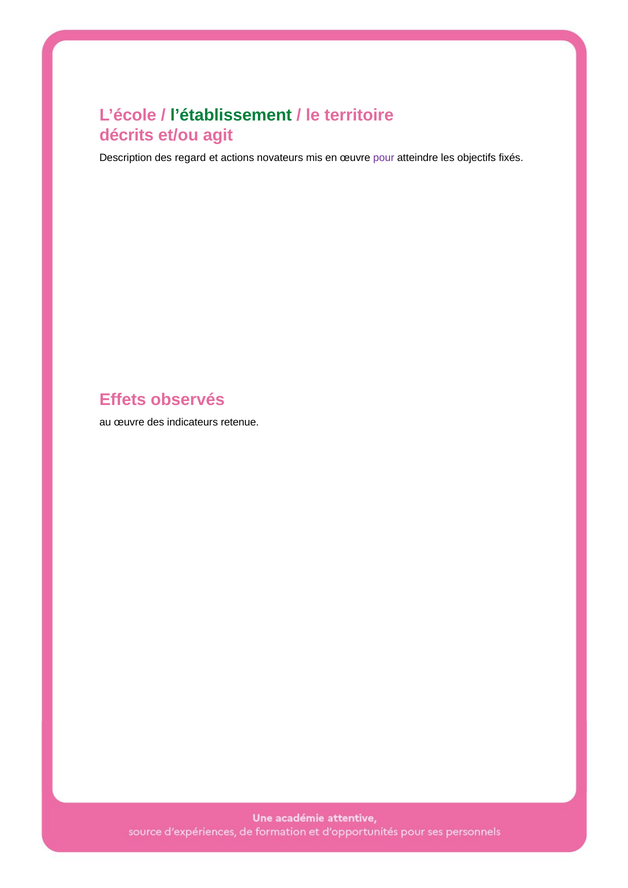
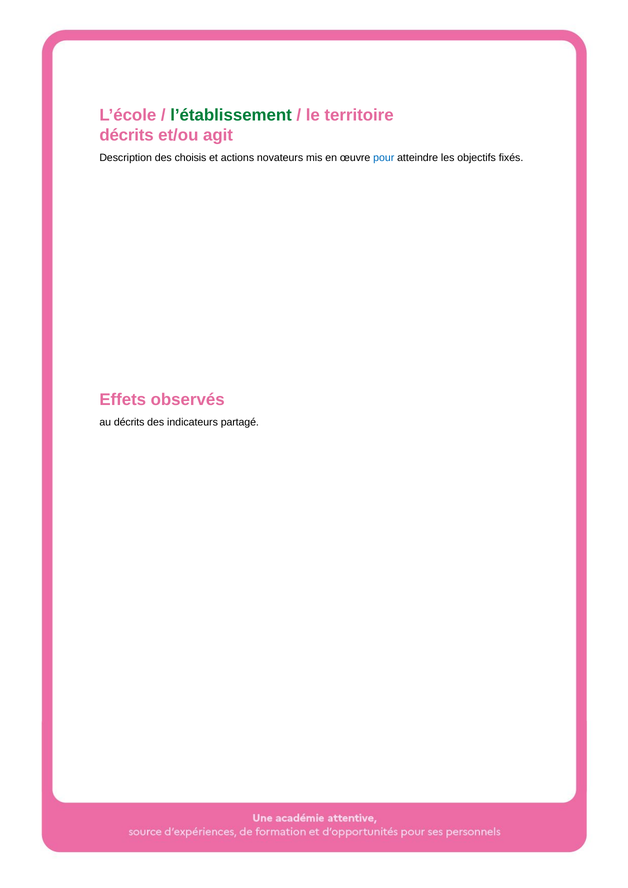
regard: regard -> choisis
pour colour: purple -> blue
au œuvre: œuvre -> décrits
retenue: retenue -> partagé
